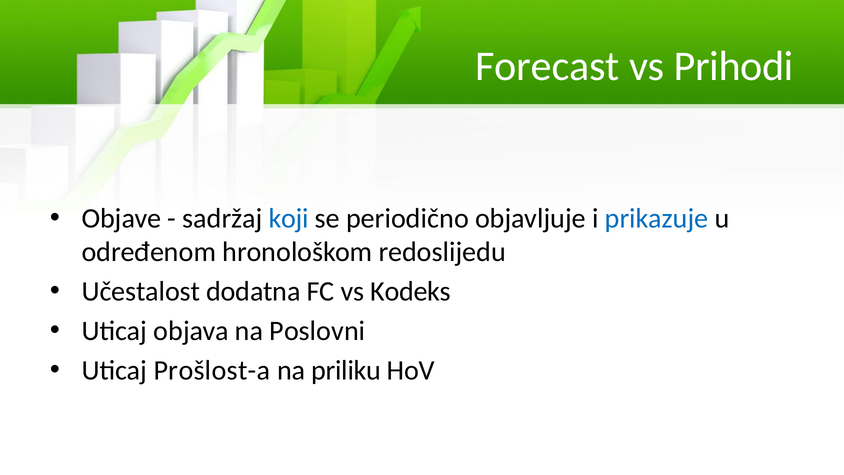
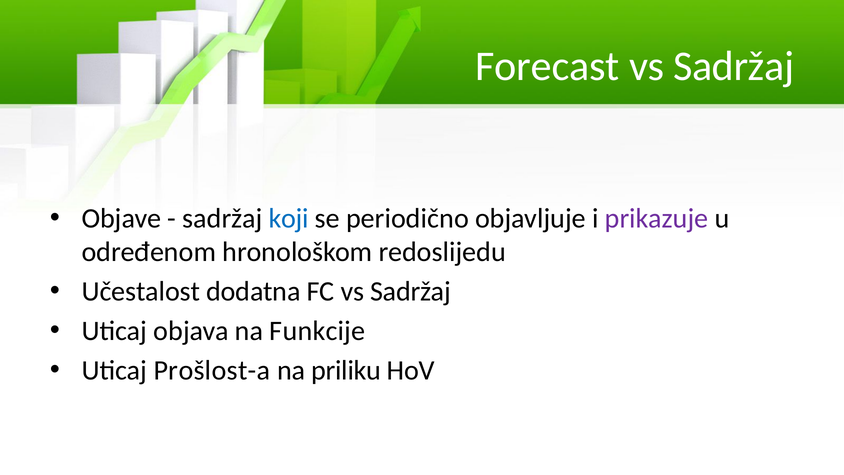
Forecast vs Prihodi: Prihodi -> Sadržaj
prikazuje colour: blue -> purple
FC vs Kodeks: Kodeks -> Sadržaj
Poslovni: Poslovni -> Funkcije
